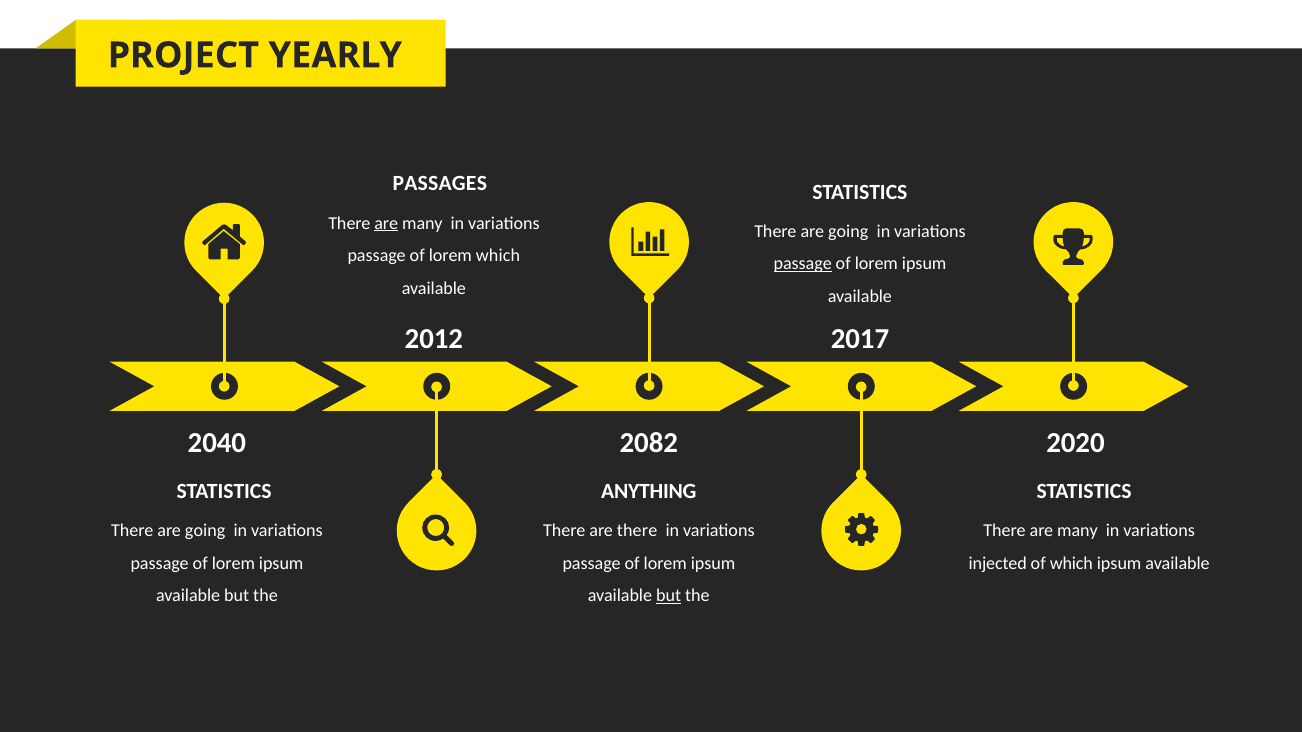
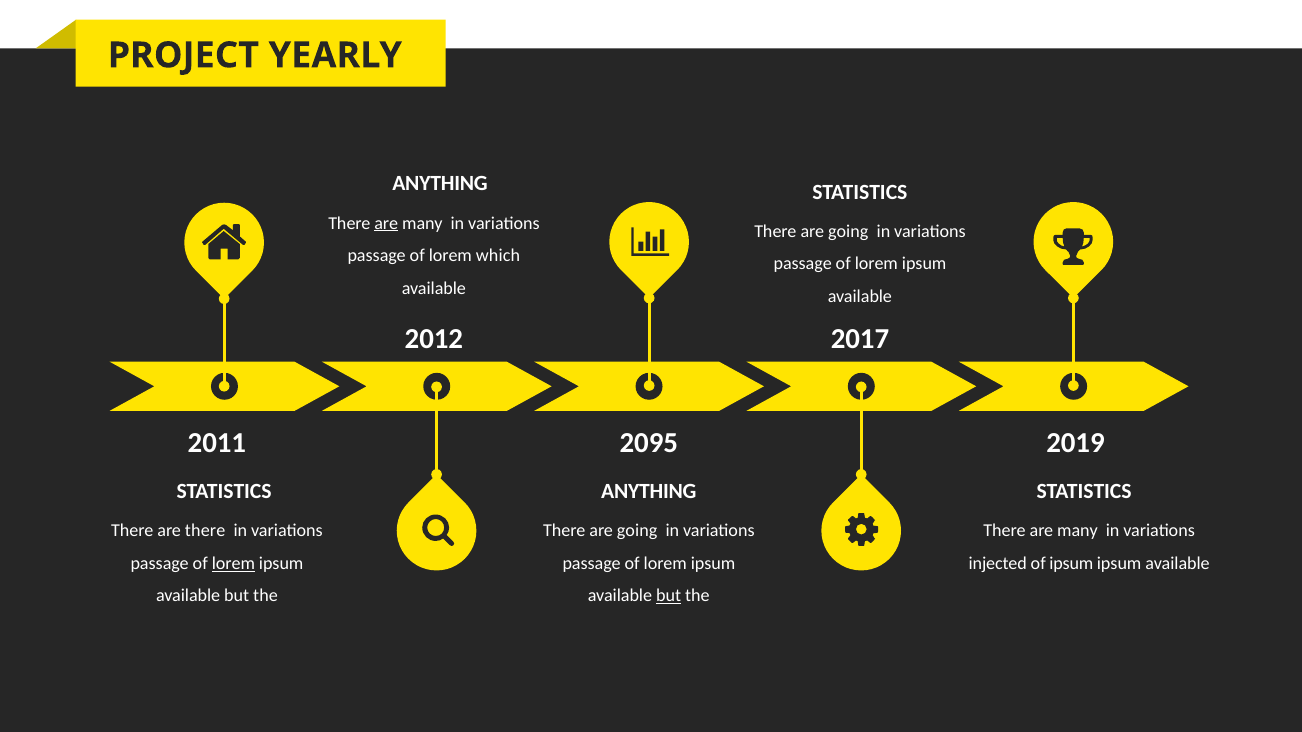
PASSAGES at (440, 184): PASSAGES -> ANYTHING
passage at (803, 264) underline: present -> none
2040: 2040 -> 2011
2082: 2082 -> 2095
2020: 2020 -> 2019
going at (205, 531): going -> there
there at (637, 531): there -> going
lorem at (233, 564) underline: none -> present
of which: which -> ipsum
